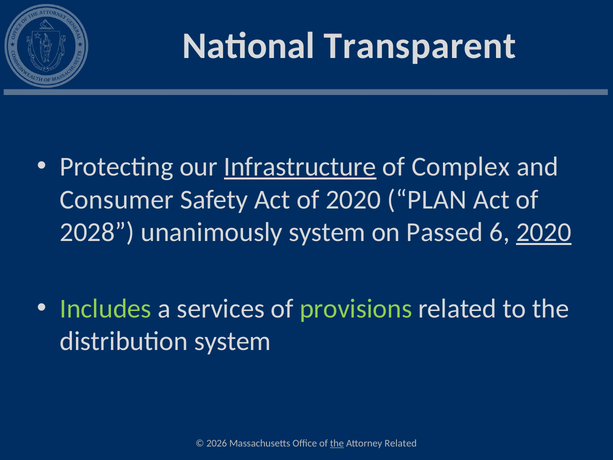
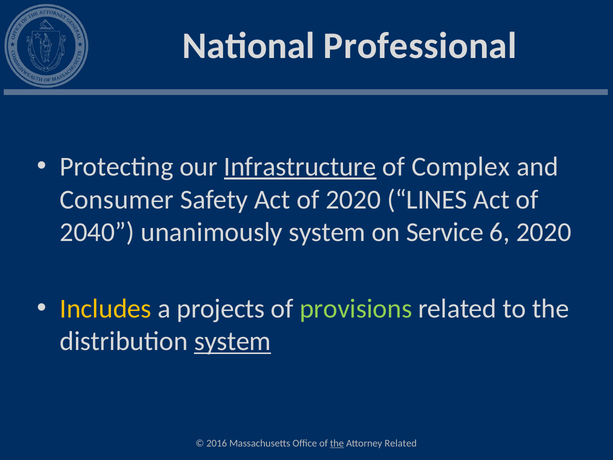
Transparent: Transparent -> Professional
PLAN: PLAN -> LINES
2028: 2028 -> 2040
Passed: Passed -> Service
2020 at (544, 232) underline: present -> none
Includes colour: light green -> yellow
services: services -> projects
system at (233, 341) underline: none -> present
2026: 2026 -> 2016
